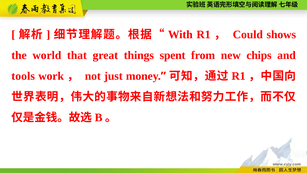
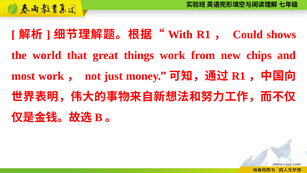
things spent: spent -> work
tools: tools -> most
